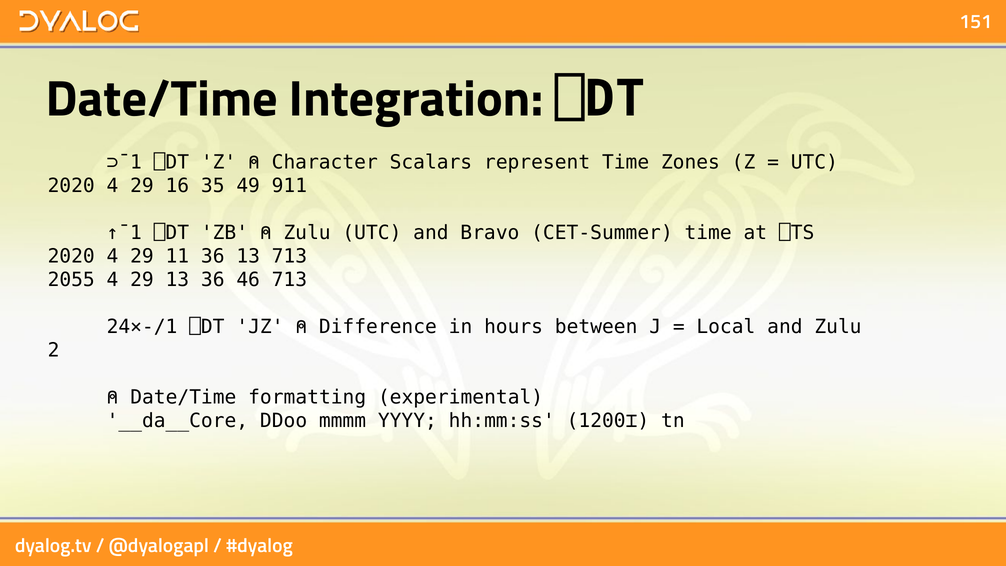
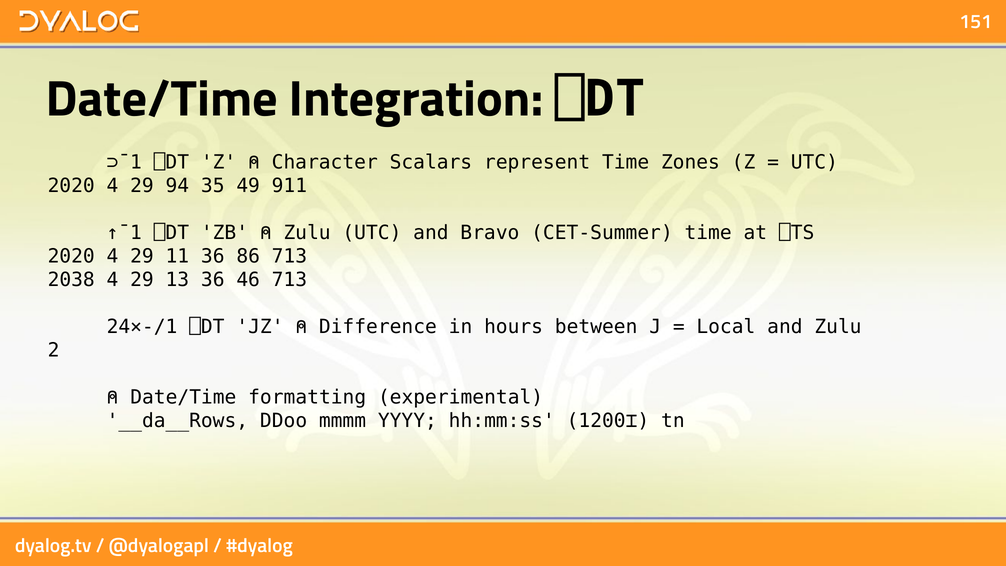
16: 16 -> 94
36 13: 13 -> 86
2055: 2055 -> 2038
__da__Core: __da__Core -> __da__Rows
